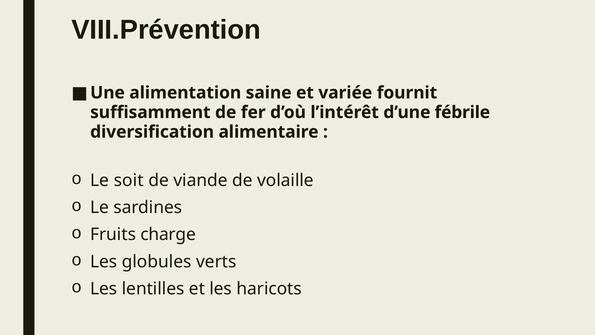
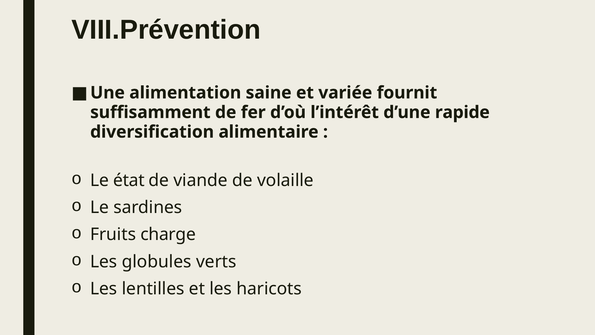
fébrile: fébrile -> rapide
soit: soit -> état
